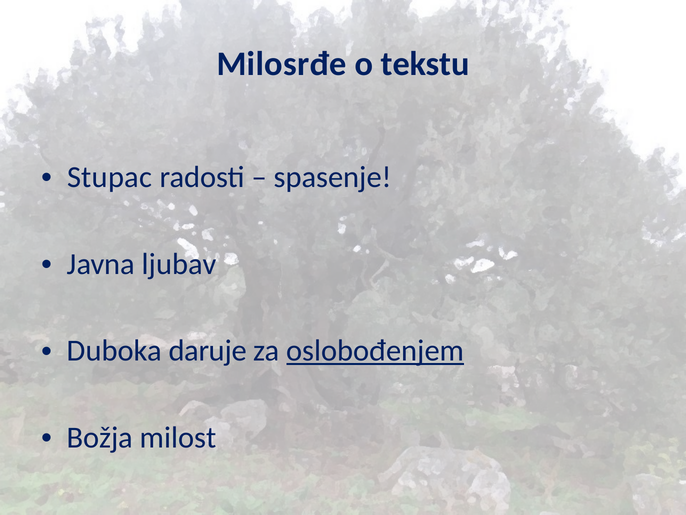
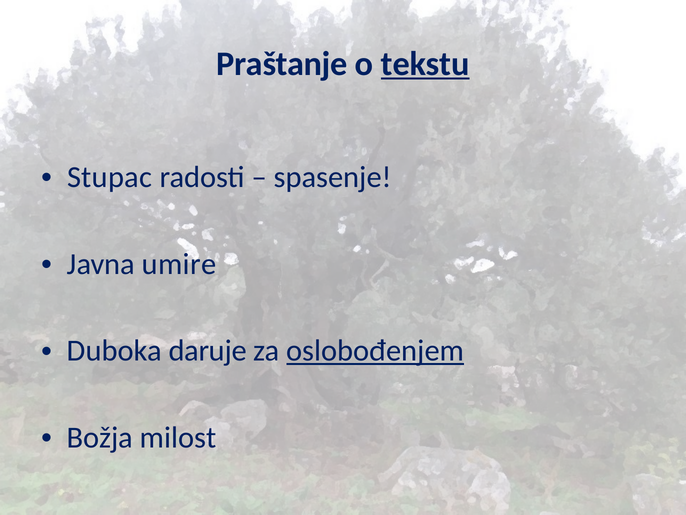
Milosrđe: Milosrđe -> Praštanje
tekstu underline: none -> present
ljubav: ljubav -> umire
